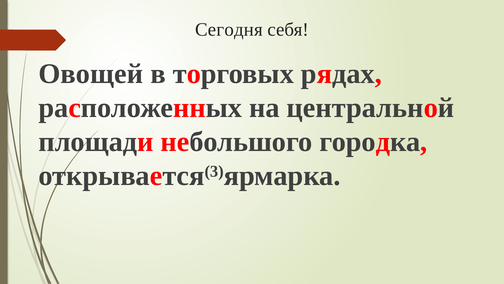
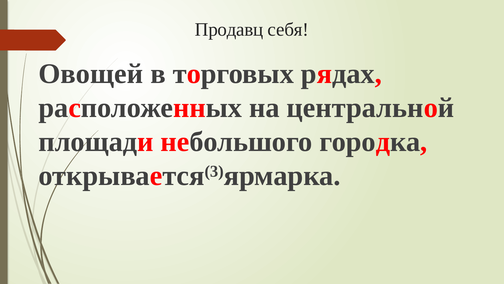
Сегодня: Сегодня -> Продавц
